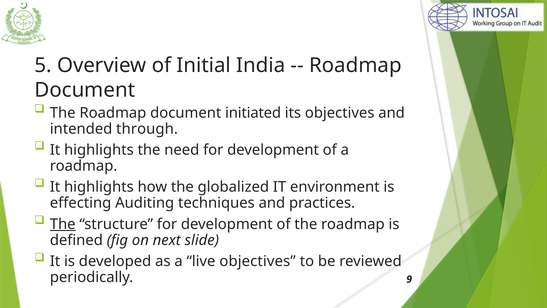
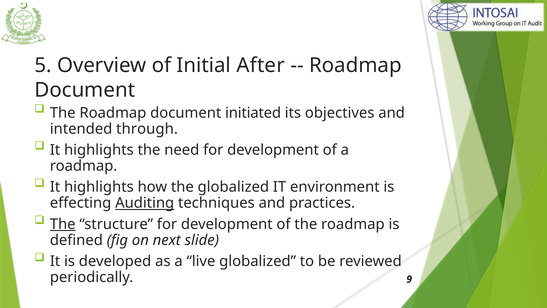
India: India -> After
Auditing underline: none -> present
live objectives: objectives -> globalized
